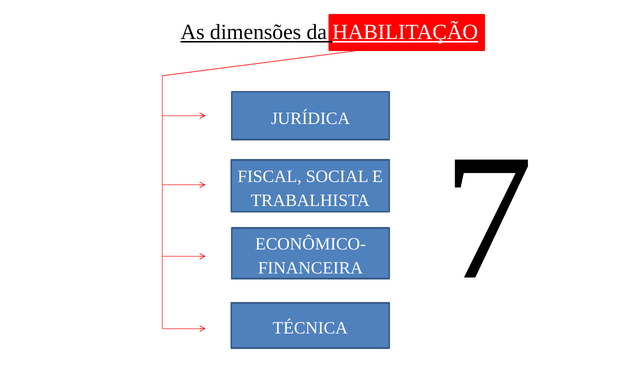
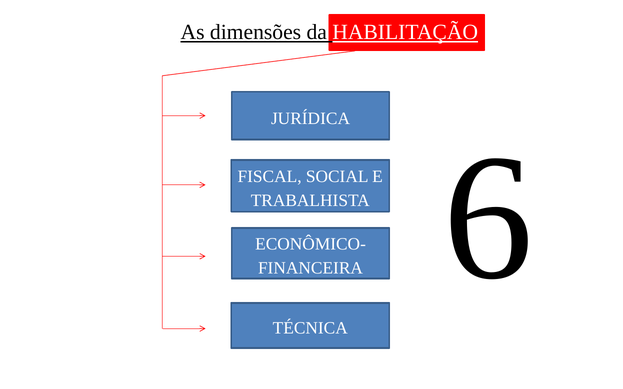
7: 7 -> 6
